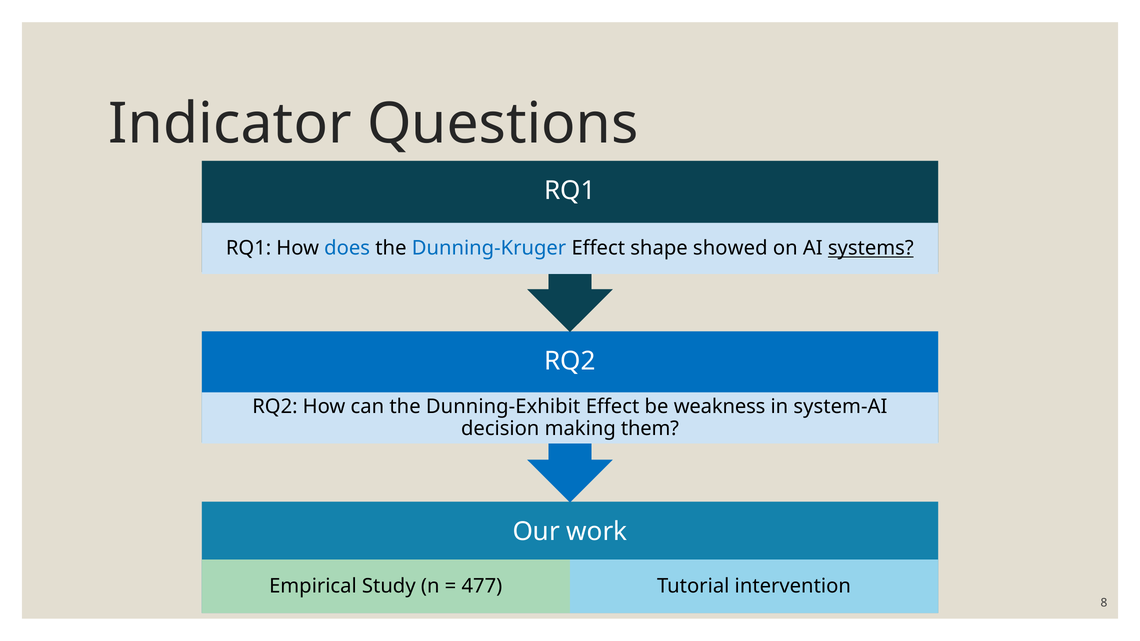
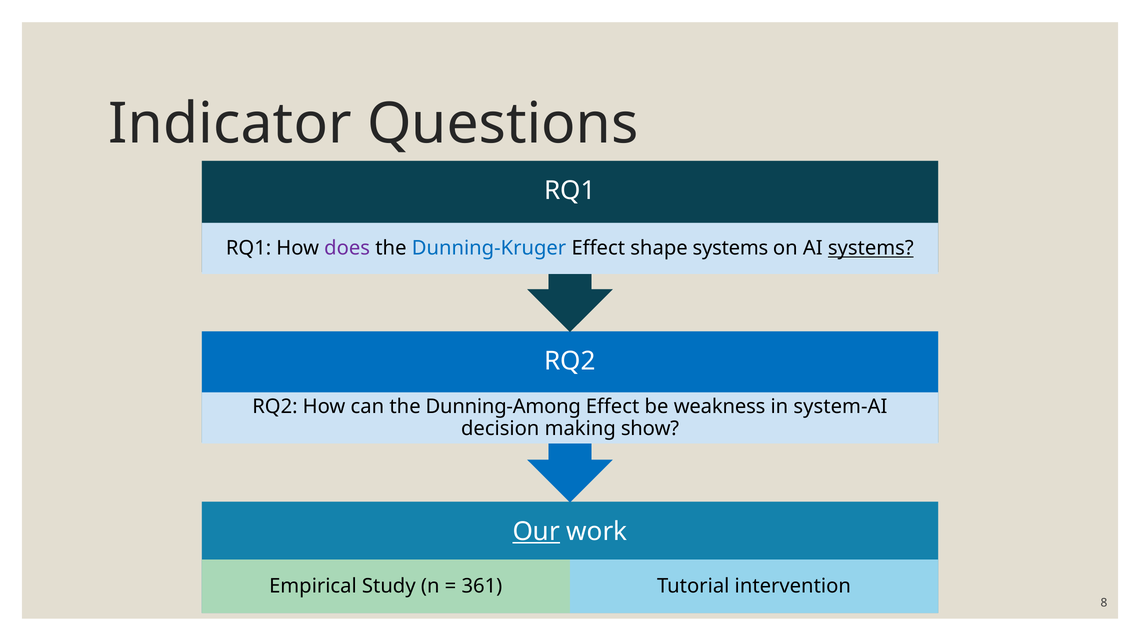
does colour: blue -> purple
shape showed: showed -> systems
Dunning-Exhibit: Dunning-Exhibit -> Dunning-Among
them: them -> show
Our underline: none -> present
477: 477 -> 361
